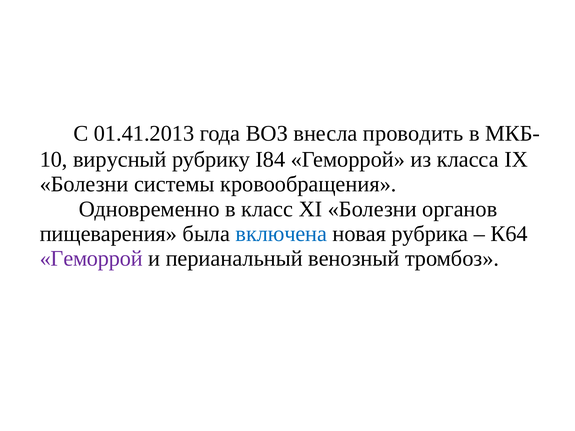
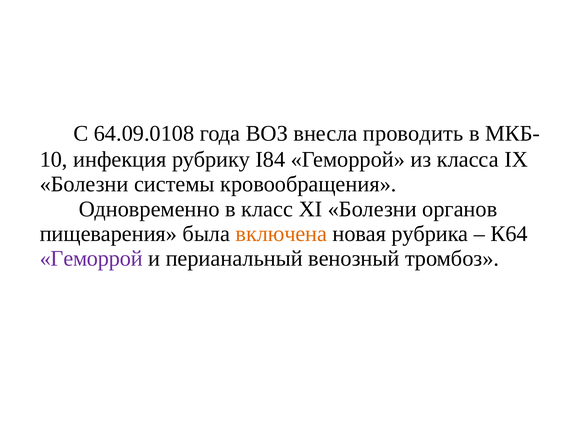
01.41.2013: 01.41.2013 -> 64.09.0108
вирусный: вирусный -> инфекция
включена colour: blue -> orange
